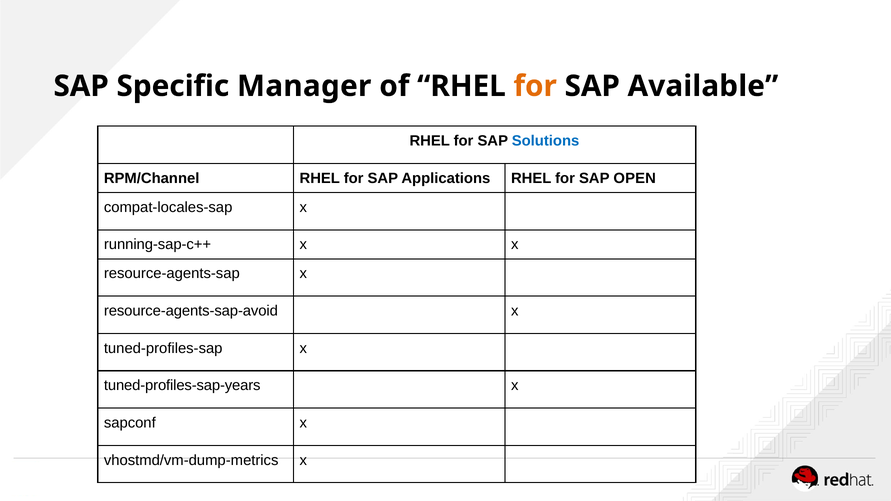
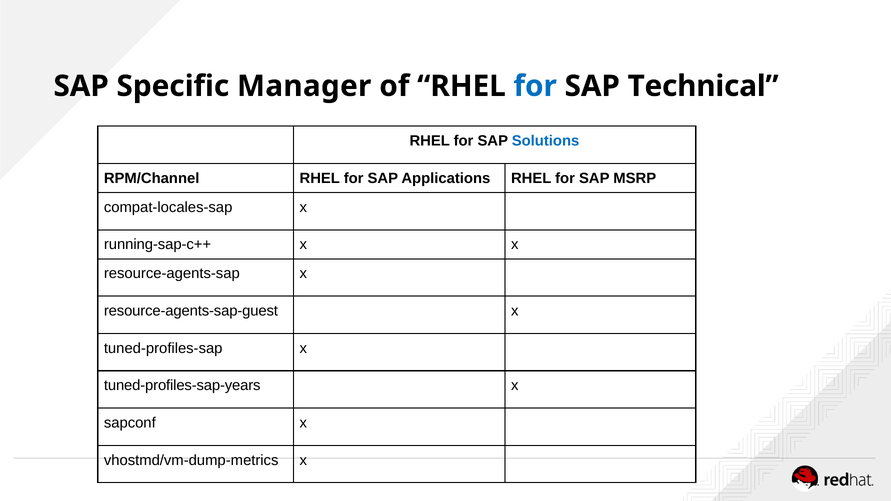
for at (535, 86) colour: orange -> blue
Available: Available -> Technical
OPEN: OPEN -> MSRP
resource-agents-sap-avoid: resource-agents-sap-avoid -> resource-agents-sap-guest
